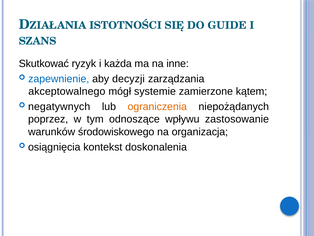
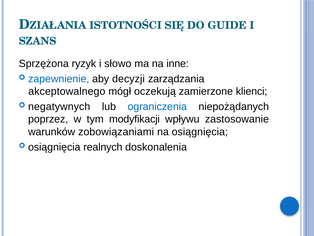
Skutkować: Skutkować -> Sprzężona
każda: każda -> słowo
systemie: systemie -> oczekują
kątem: kątem -> klienci
ograniczenia colour: orange -> blue
odnoszące: odnoszące -> modyfikacji
środowiskowego: środowiskowego -> zobowiązaniami
na organizacja: organizacja -> osiągnięcia
kontekst: kontekst -> realnych
